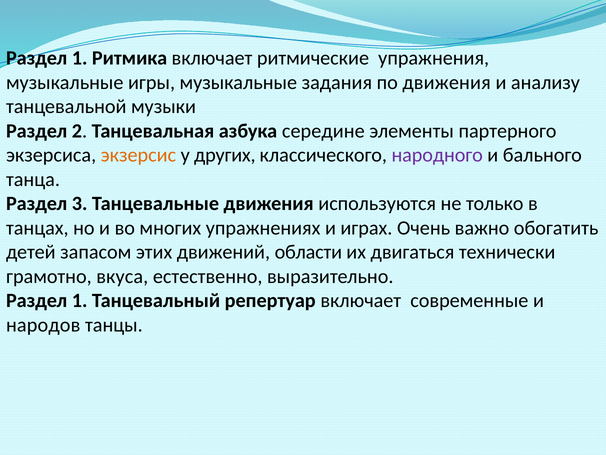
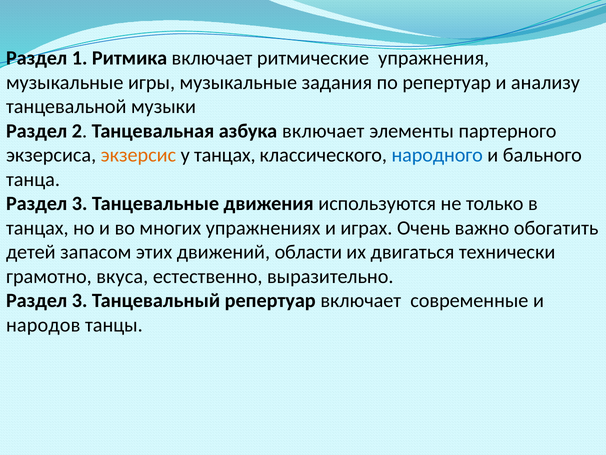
по движения: движения -> репертуар
азбука середине: середине -> включает
у других: других -> танцах
народного colour: purple -> blue
1 at (80, 300): 1 -> 3
